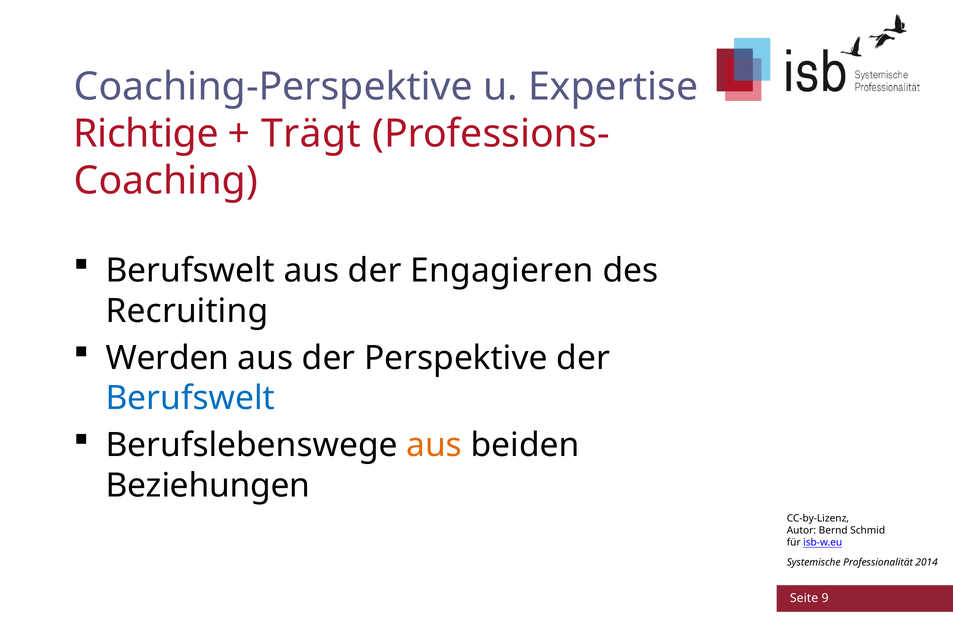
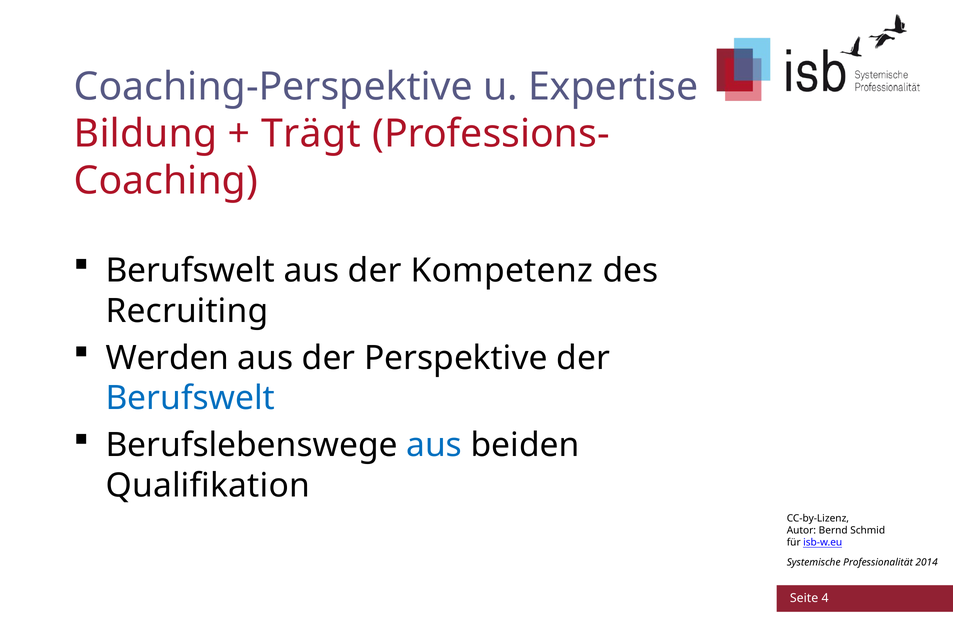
Richtige: Richtige -> Bildung
Engagieren: Engagieren -> Kompetenz
aus at (434, 446) colour: orange -> blue
Beziehungen: Beziehungen -> Qualifikation
9: 9 -> 4
